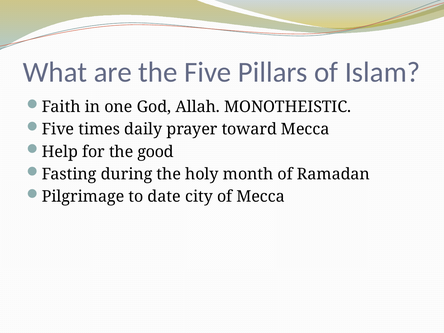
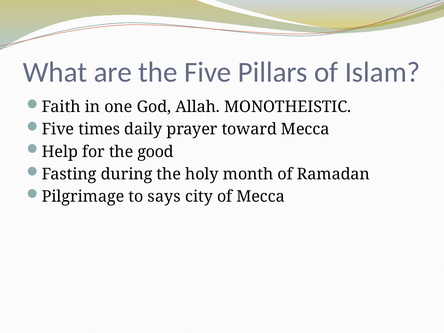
date: date -> says
